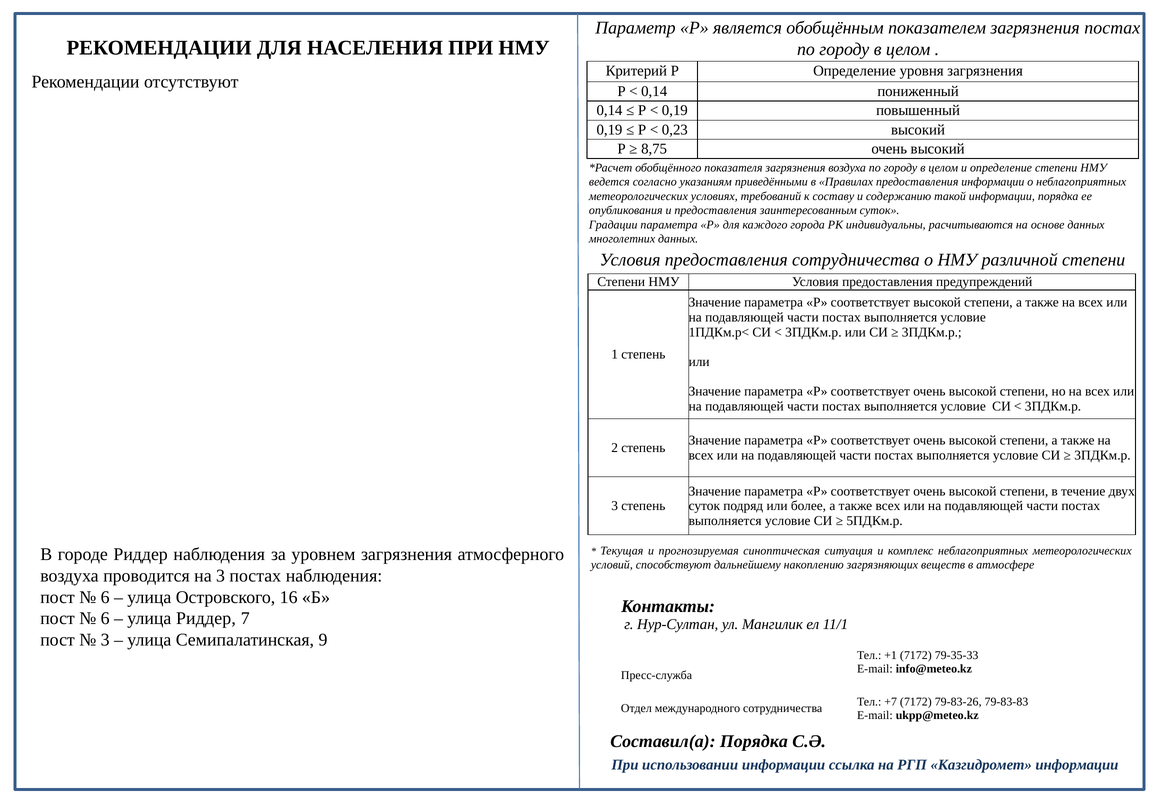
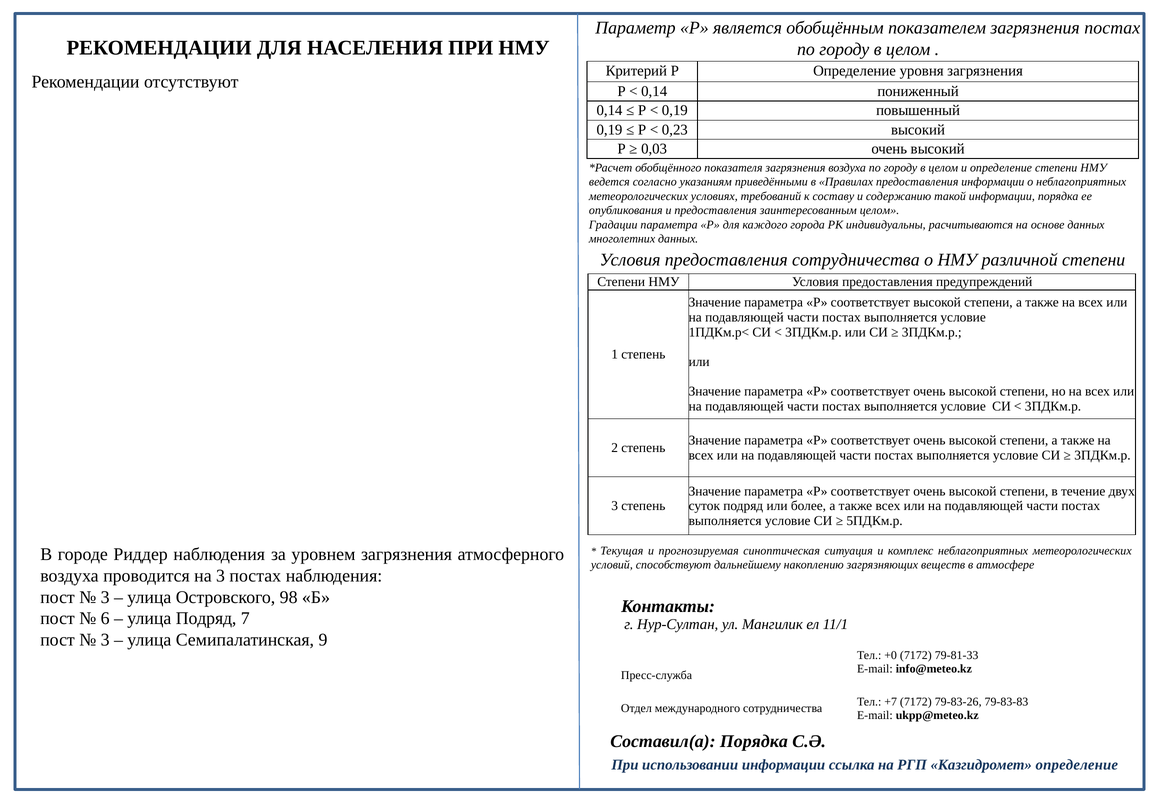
8,75: 8,75 -> 0,03
заинтересованным суток: суток -> целом
6 at (105, 597): 6 -> 3
16: 16 -> 98
улица Риддер: Риддер -> Подряд
+1: +1 -> +0
79-35-33: 79-35-33 -> 79-81-33
Казгидромет информации: информации -> определение
